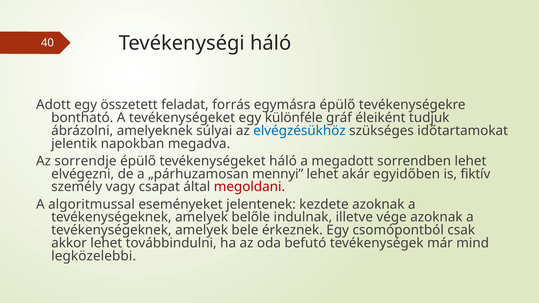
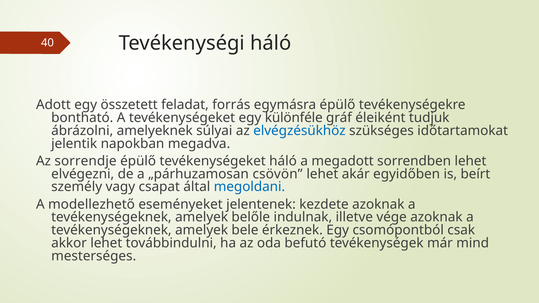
mennyi: mennyi -> csövön
fiktív: fiktív -> beírt
megoldani colour: red -> blue
algoritmussal: algoritmussal -> modellezhető
legközelebbi: legközelebbi -> mesterséges
